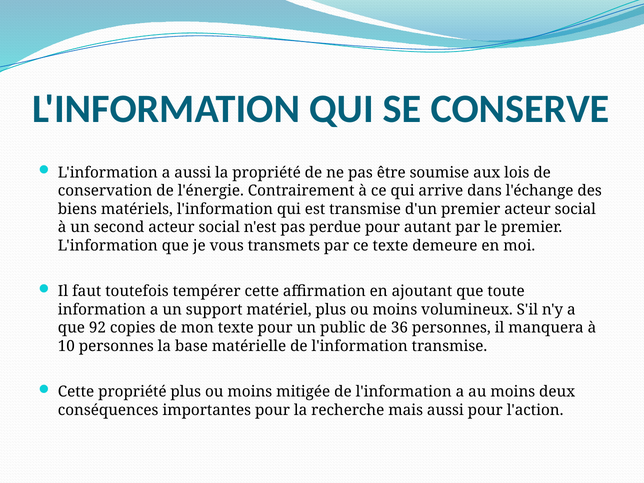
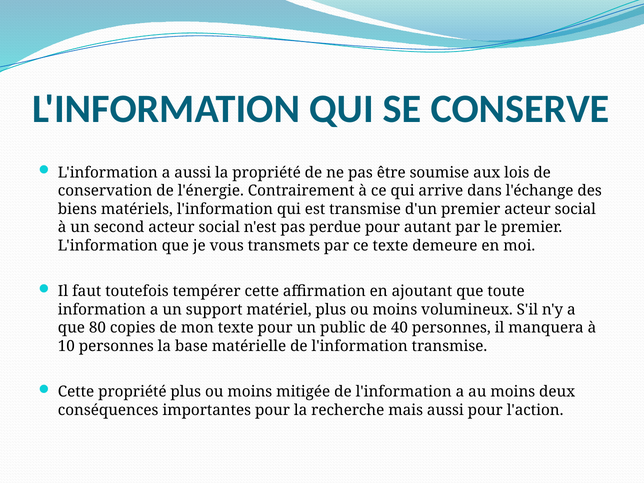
92: 92 -> 80
36: 36 -> 40
